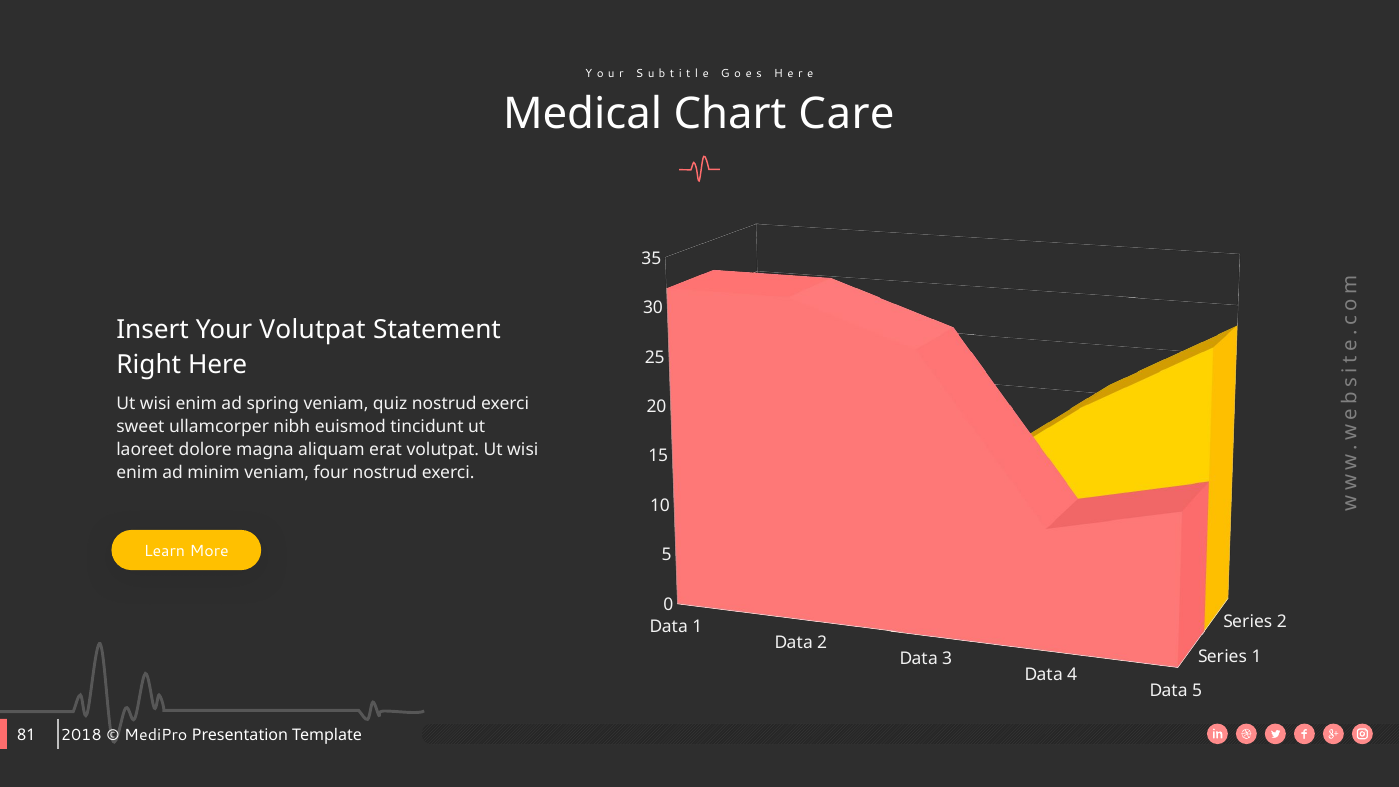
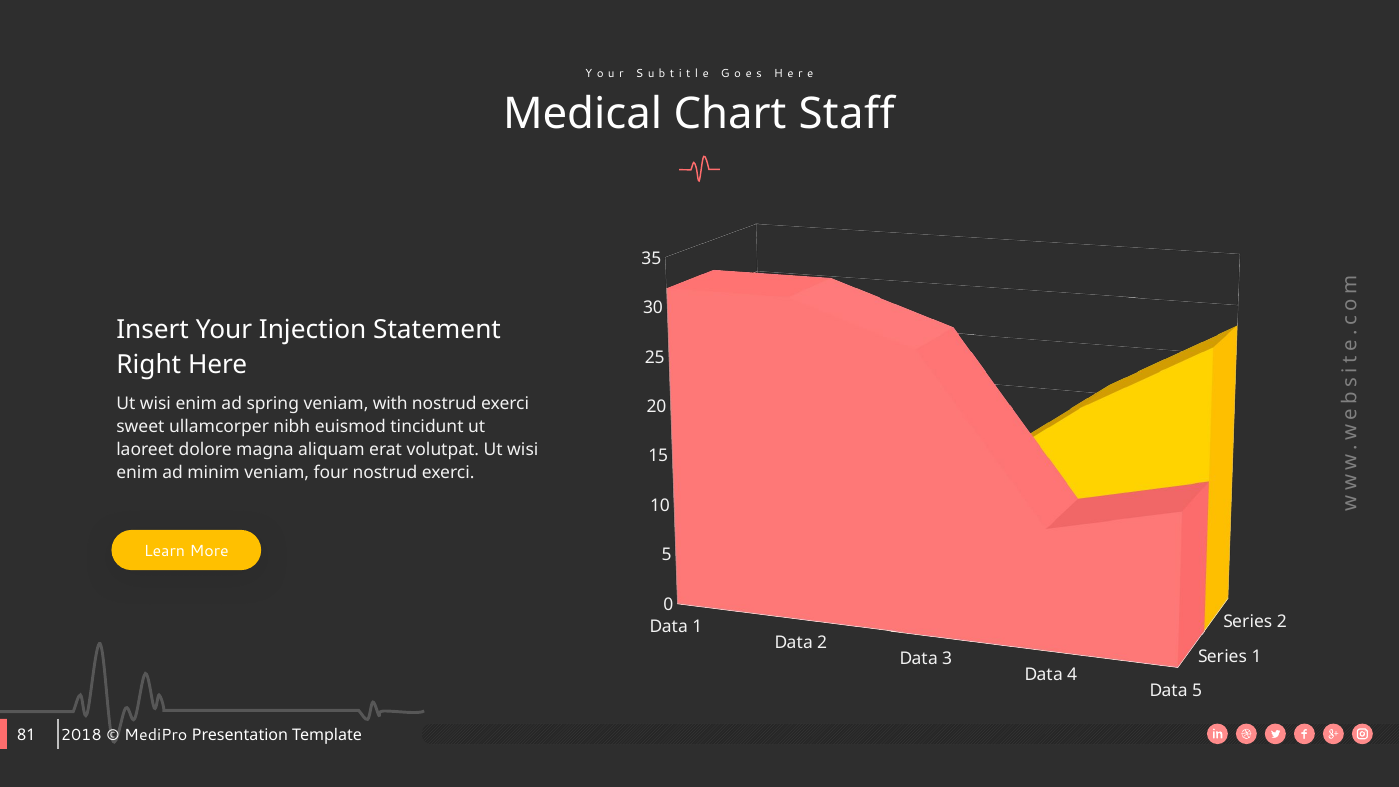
Care: Care -> Staff
Your Volutpat: Volutpat -> Injection
quiz: quiz -> with
